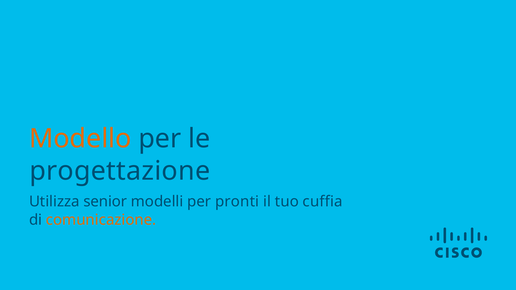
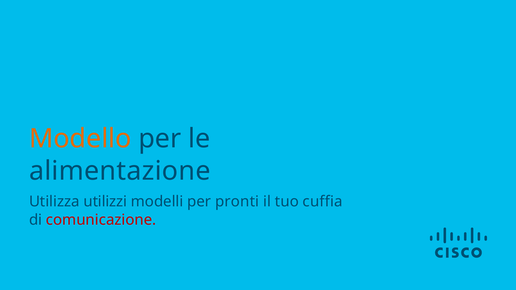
progettazione: progettazione -> alimentazione
senior: senior -> utilizzi
comunicazione colour: orange -> red
